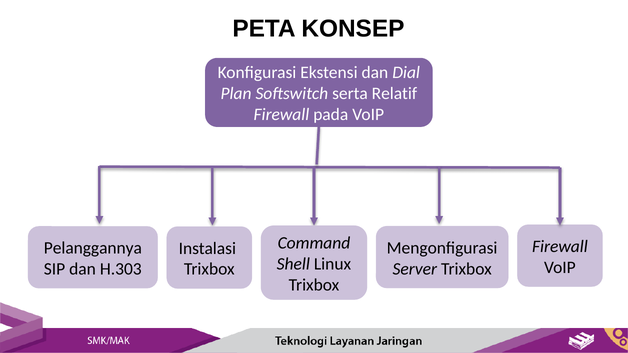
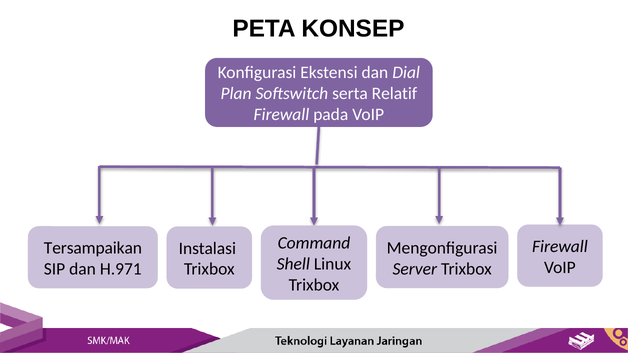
Pelanggannya: Pelanggannya -> Tersampaikan
H.303: H.303 -> H.971
